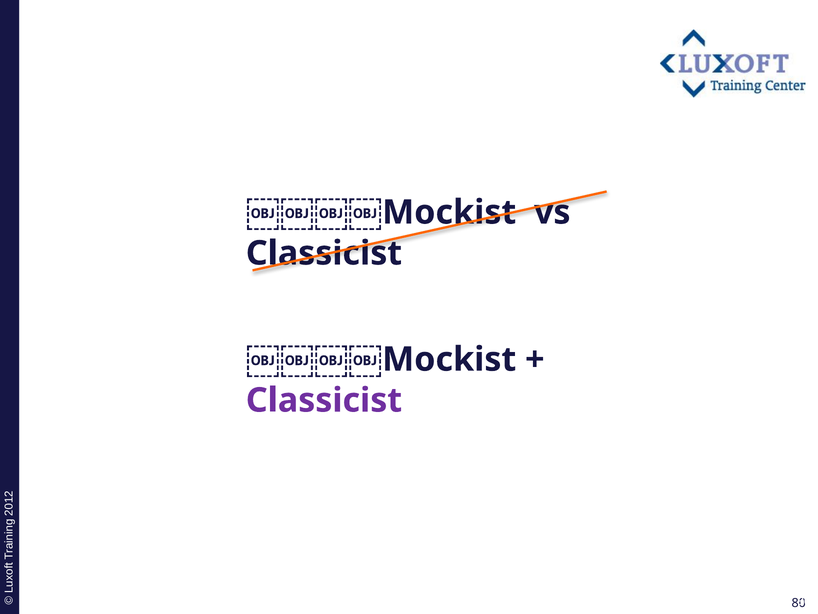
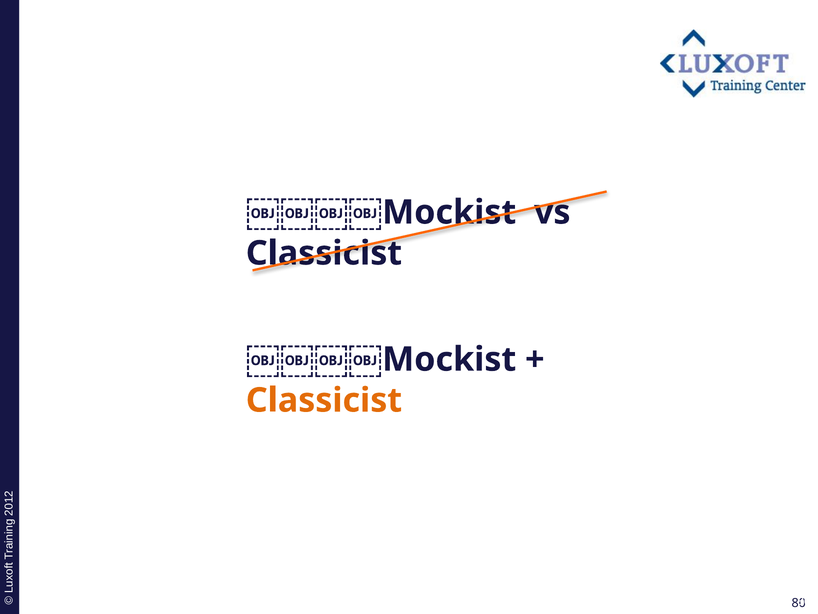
Classicist at (324, 400) colour: purple -> orange
